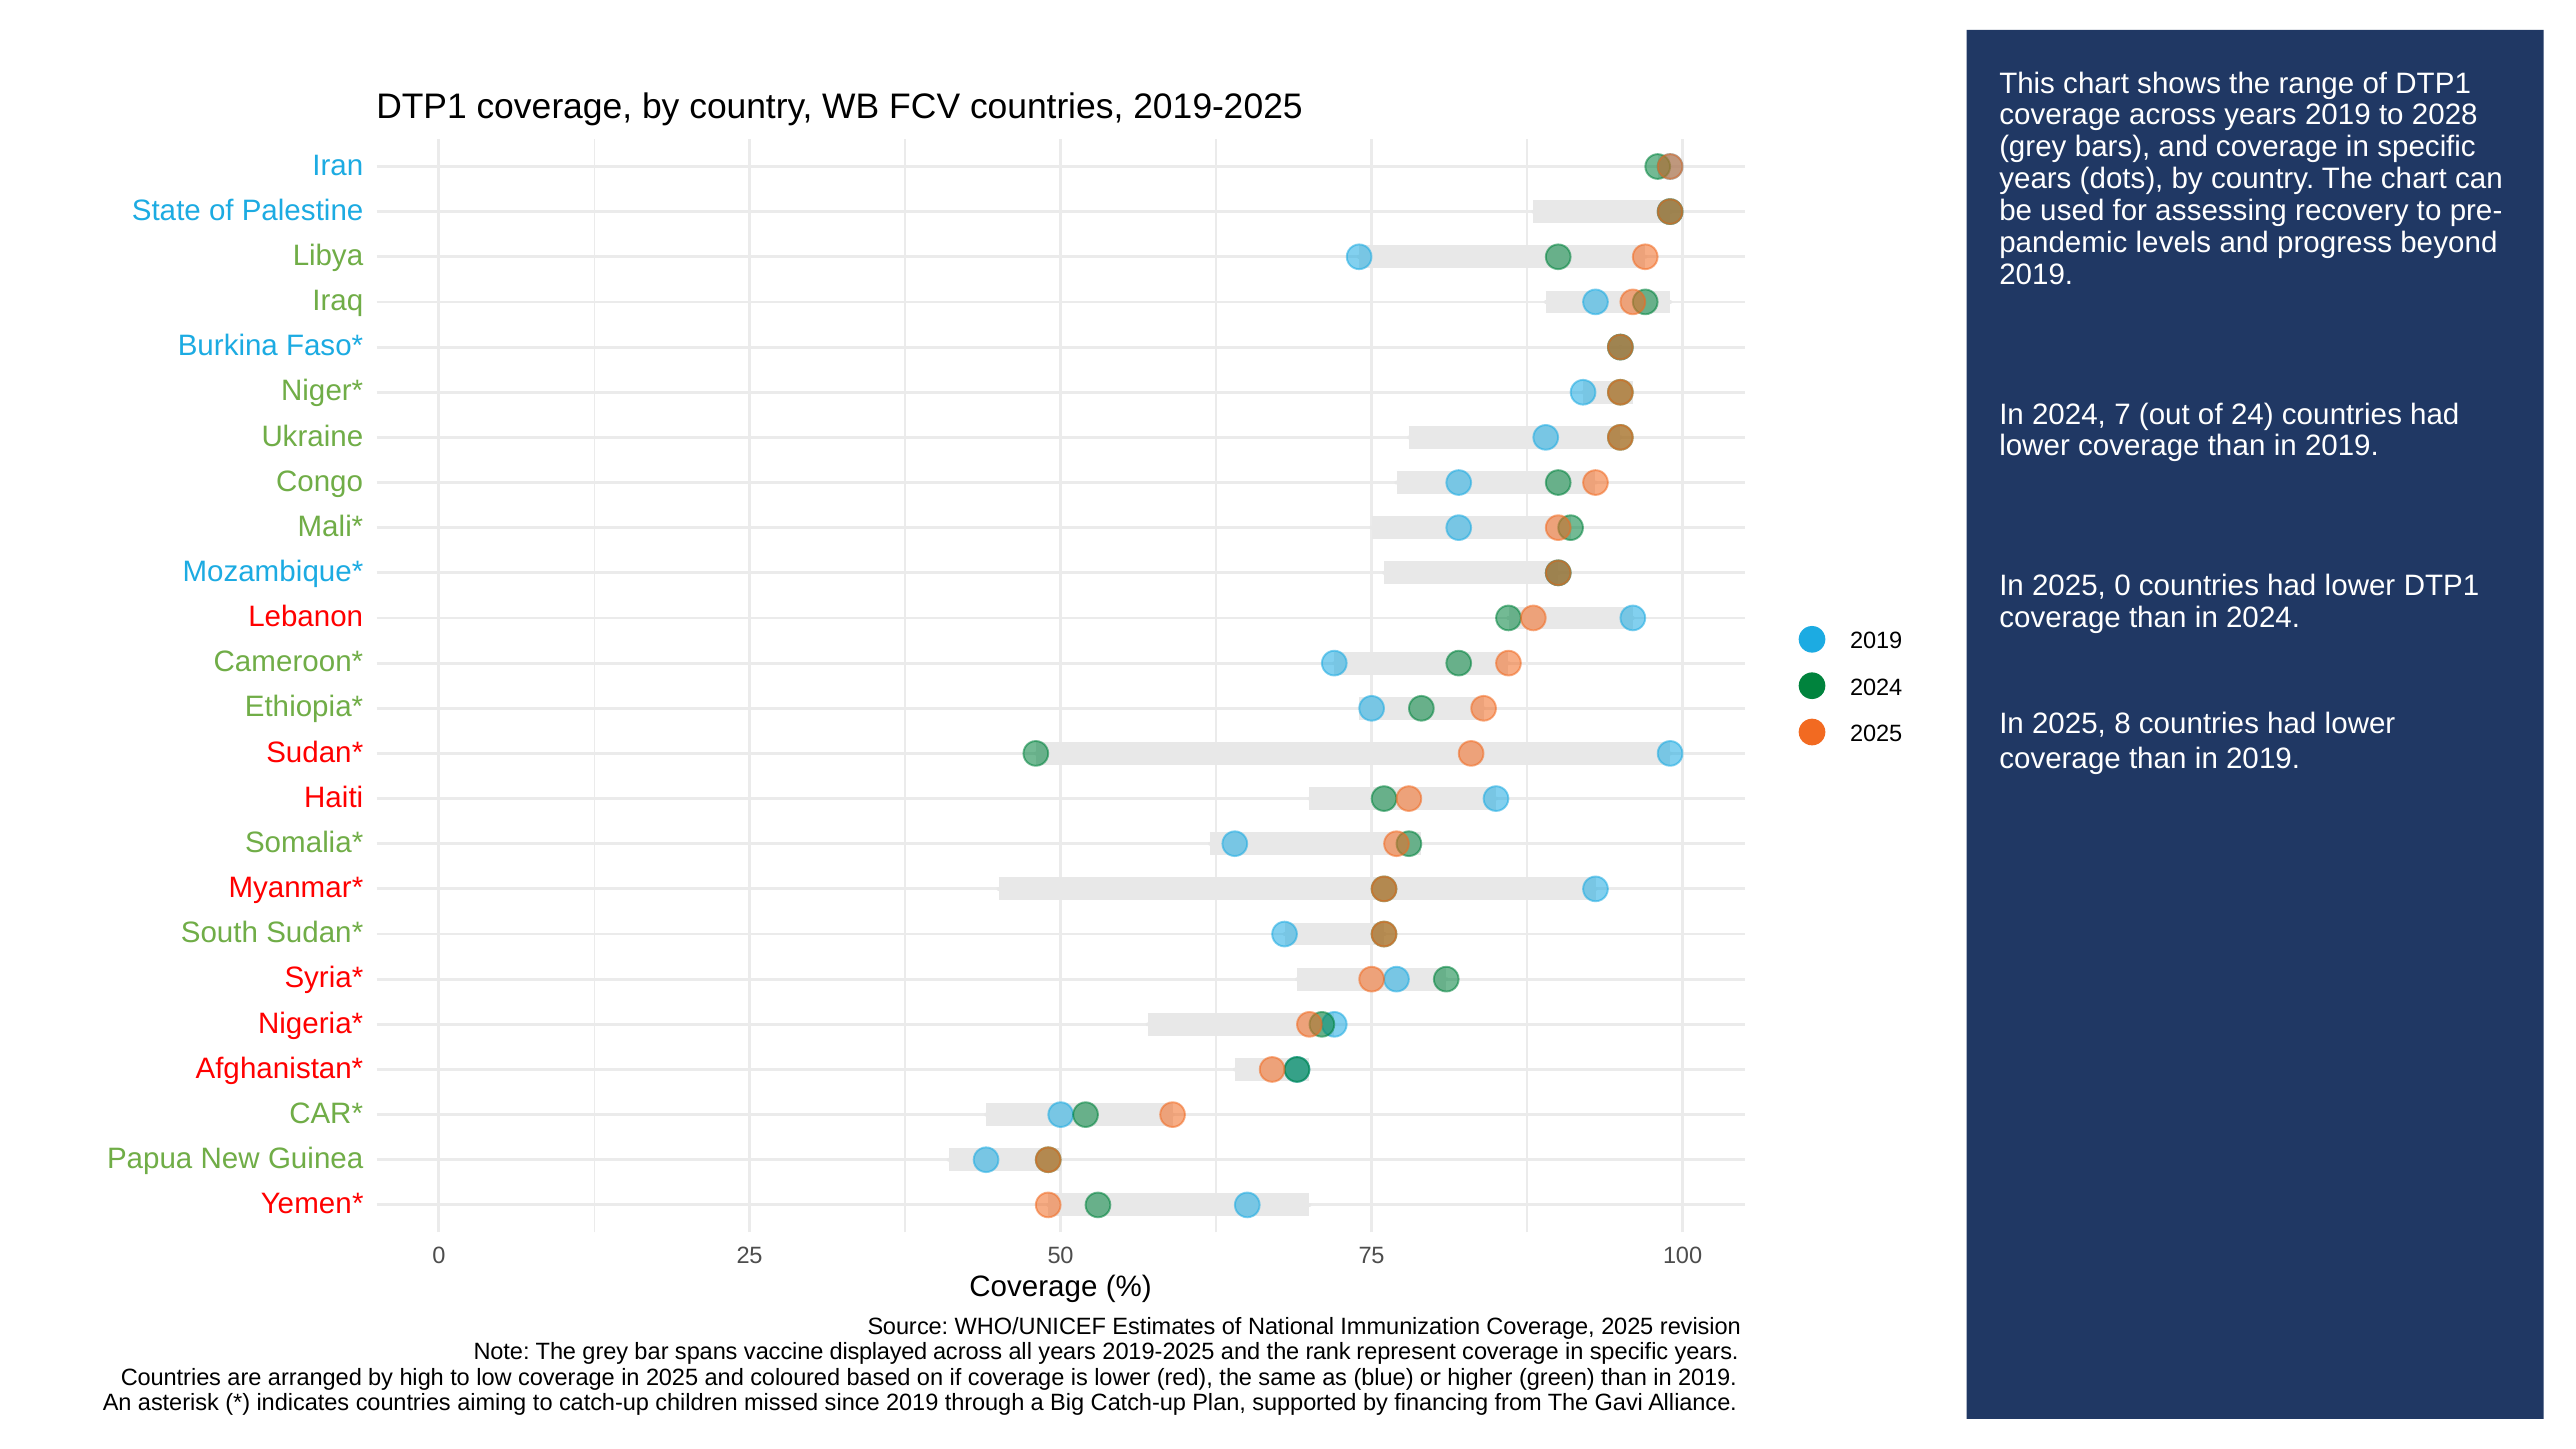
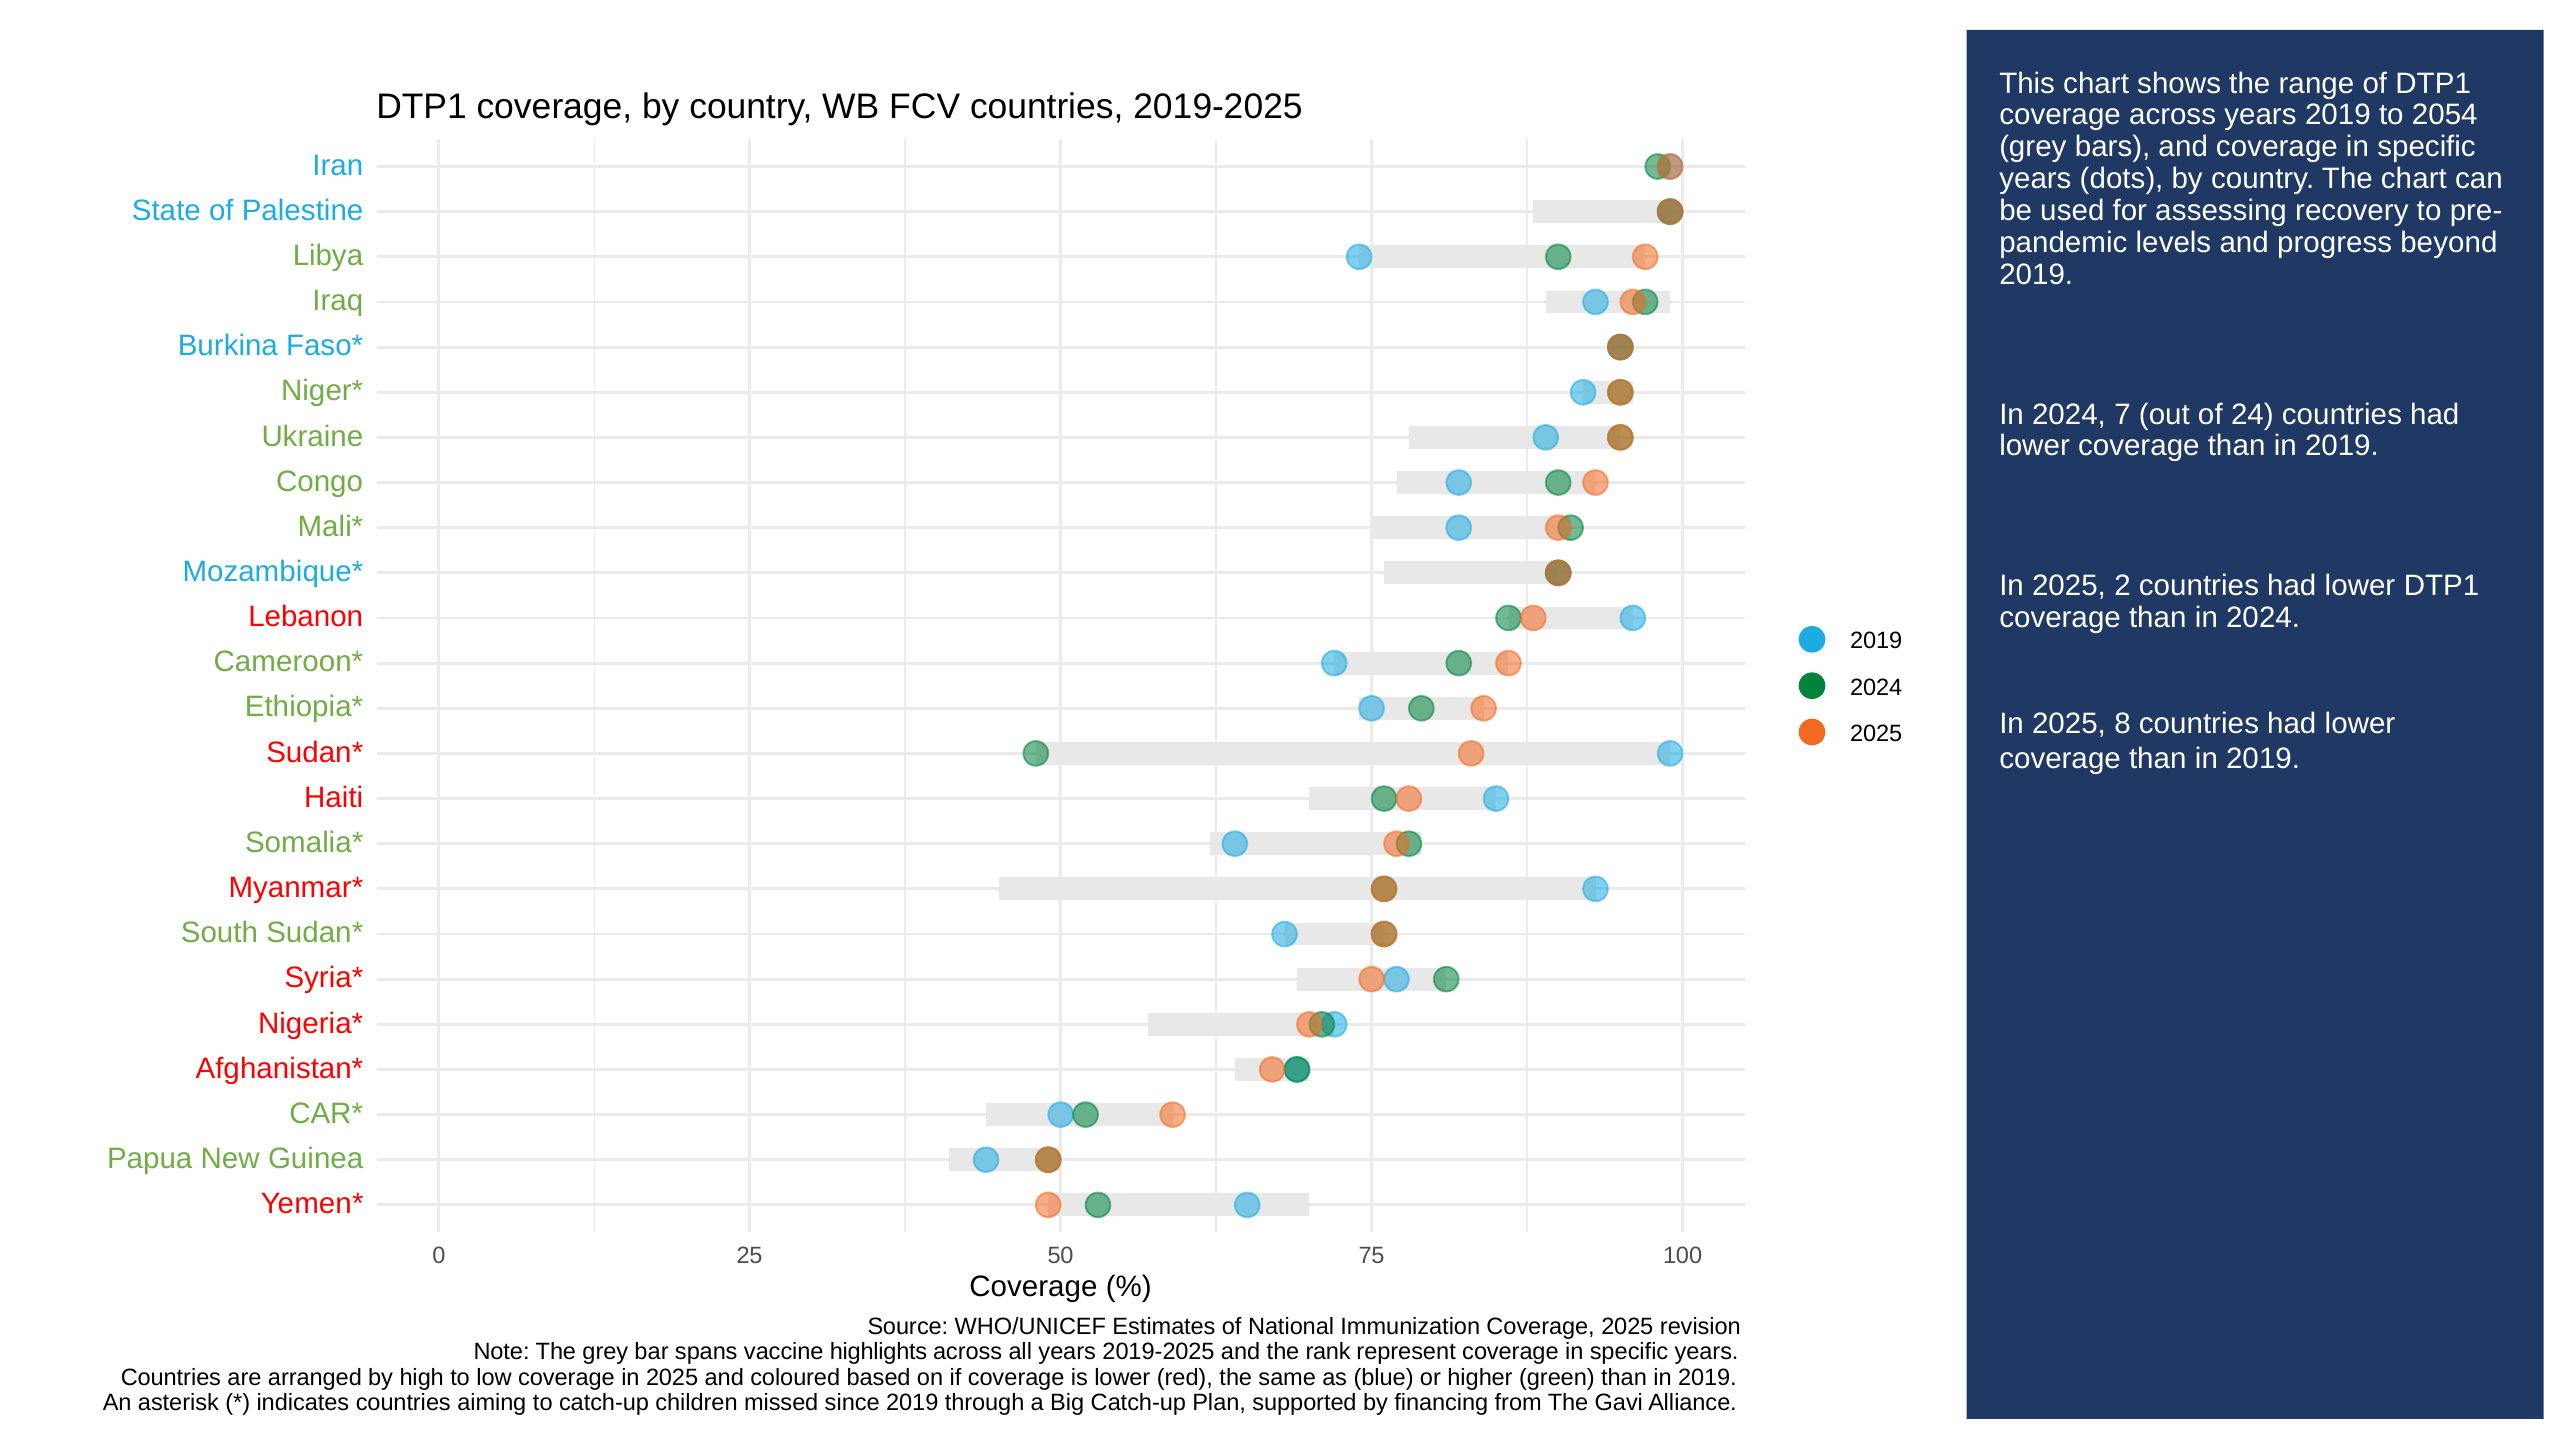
2028: 2028 -> 2054
2025 0: 0 -> 2
displayed: displayed -> highlights
